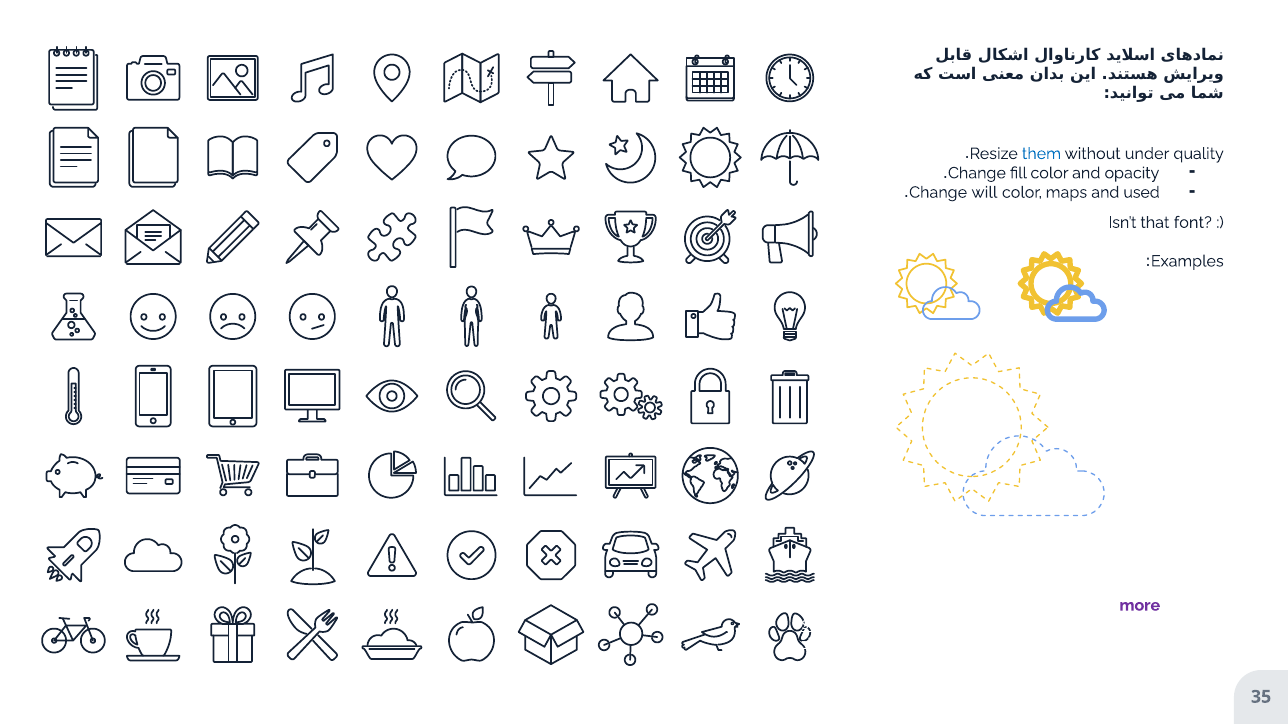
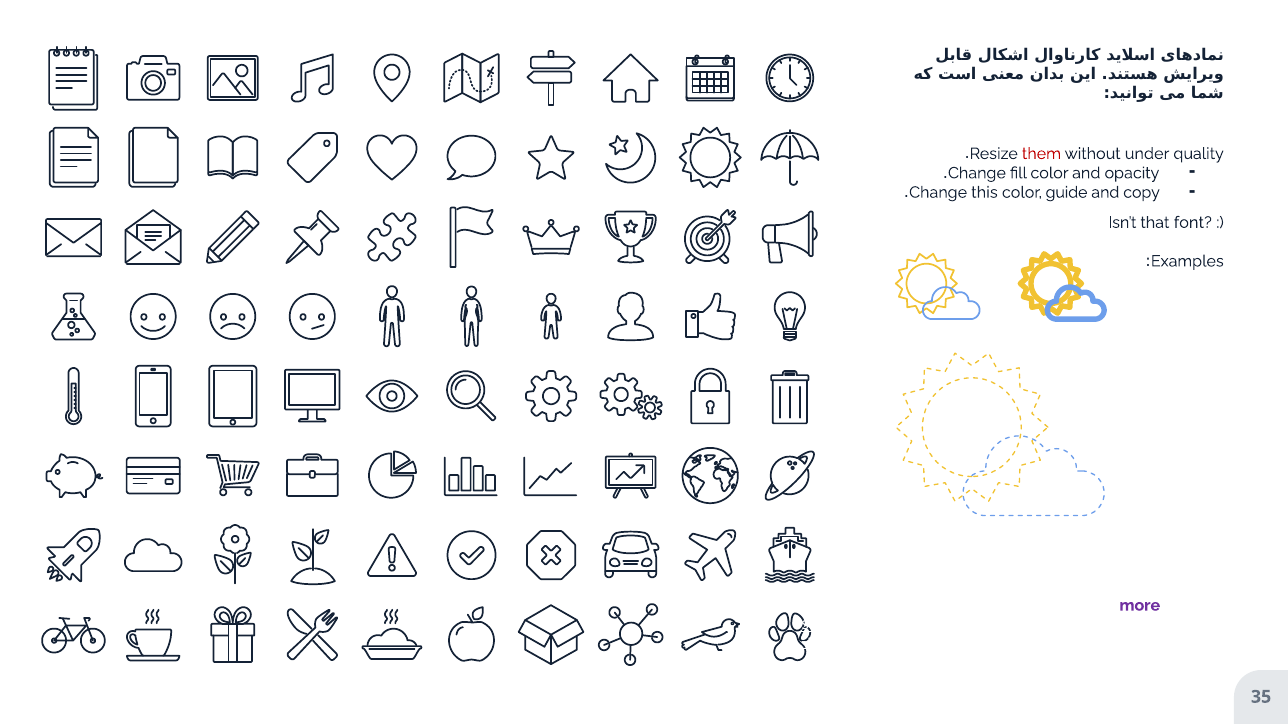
them colour: blue -> red
will: will -> this
maps: maps -> guide
used: used -> copy
